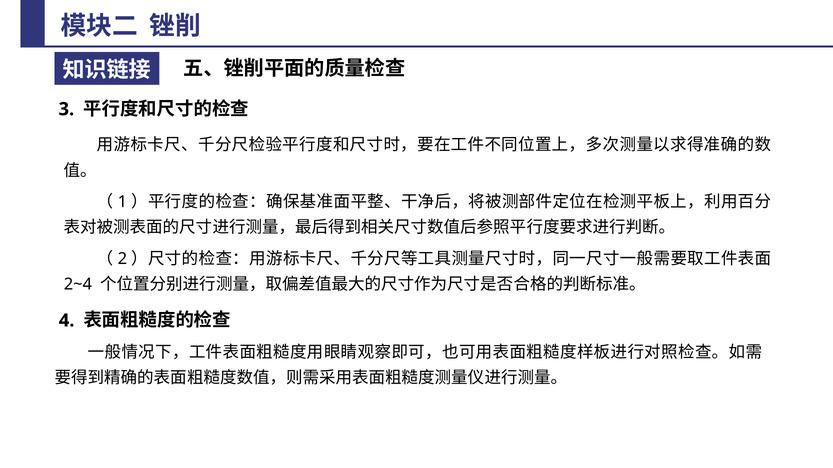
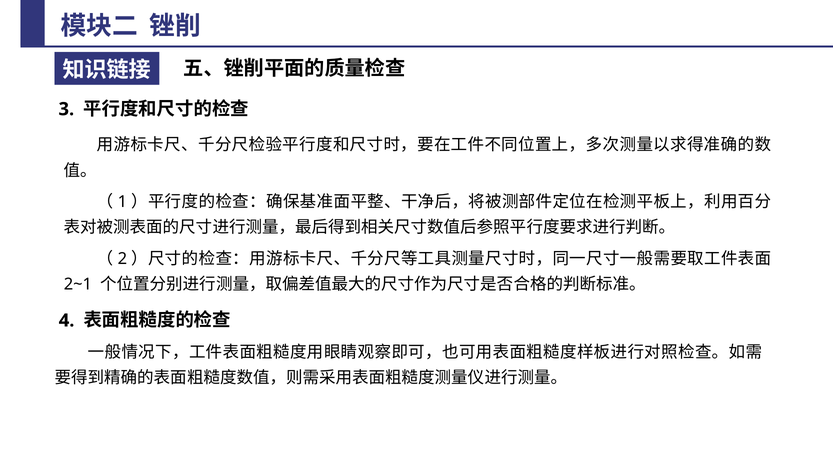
2~4: 2~4 -> 2~1
